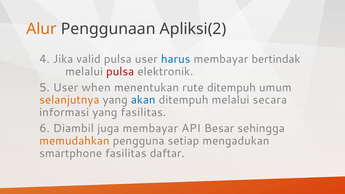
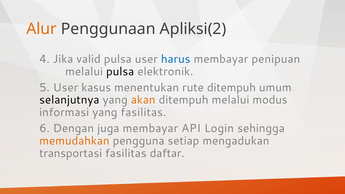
bertindak: bertindak -> penipuan
pulsa at (120, 72) colour: red -> black
when: when -> kasus
selanjutnya colour: orange -> black
akan colour: blue -> orange
secara: secara -> modus
Diambil: Diambil -> Dengan
Besar: Besar -> Login
smartphone: smartphone -> transportasi
